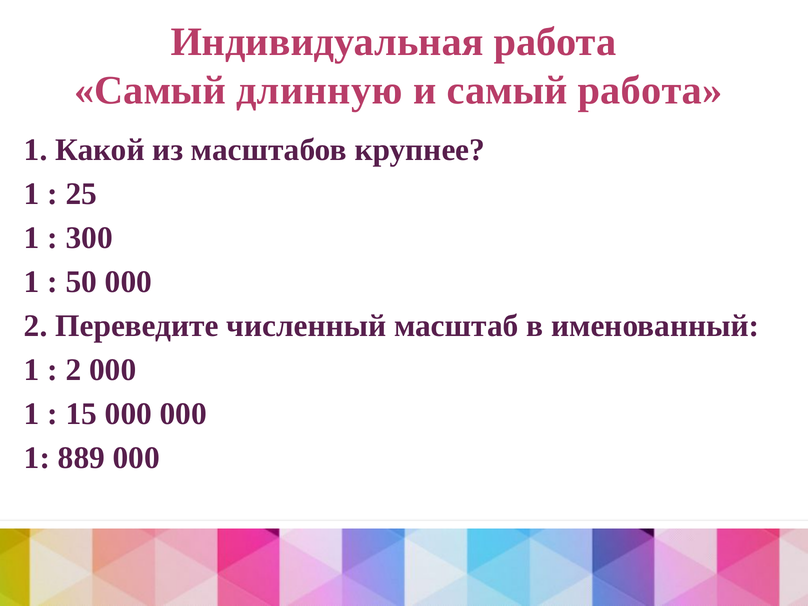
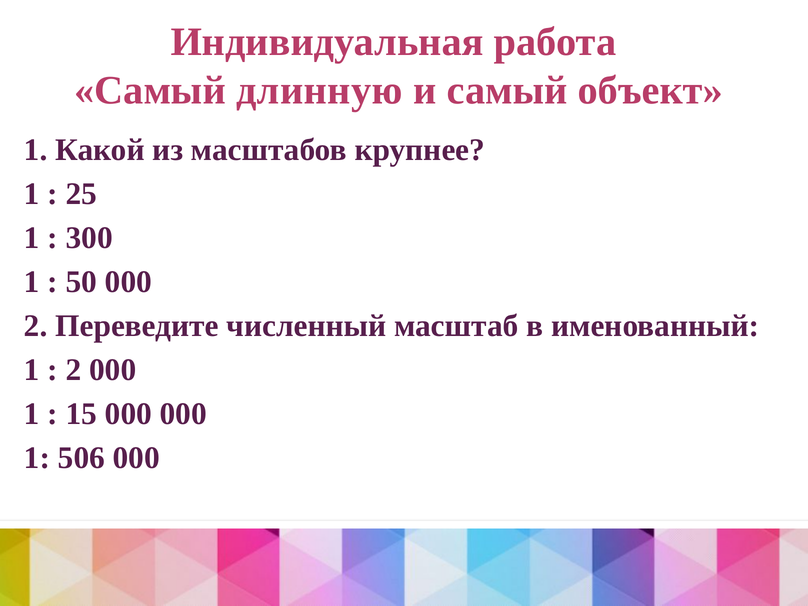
самый работа: работа -> объект
889: 889 -> 506
